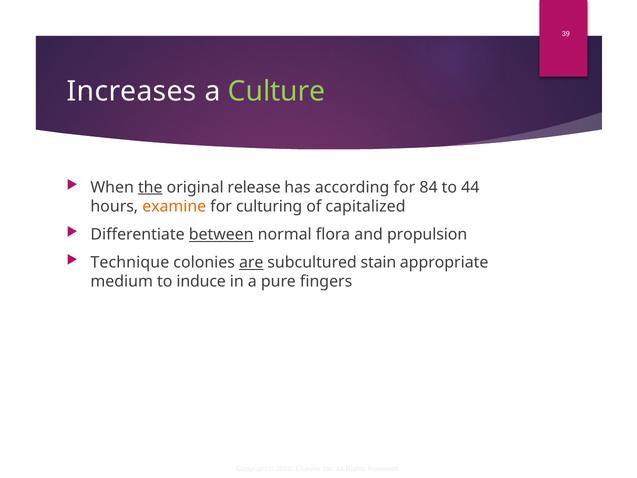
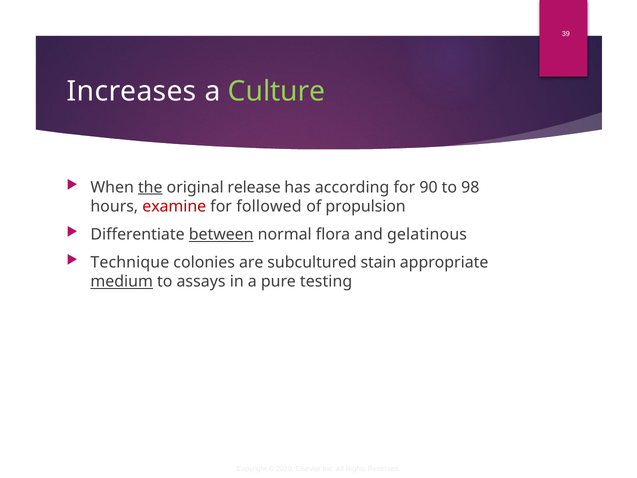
84: 84 -> 90
44: 44 -> 98
examine colour: orange -> red
culturing: culturing -> followed
capitalized: capitalized -> propulsion
propulsion: propulsion -> gelatinous
are underline: present -> none
medium underline: none -> present
induce: induce -> assays
fingers: fingers -> testing
